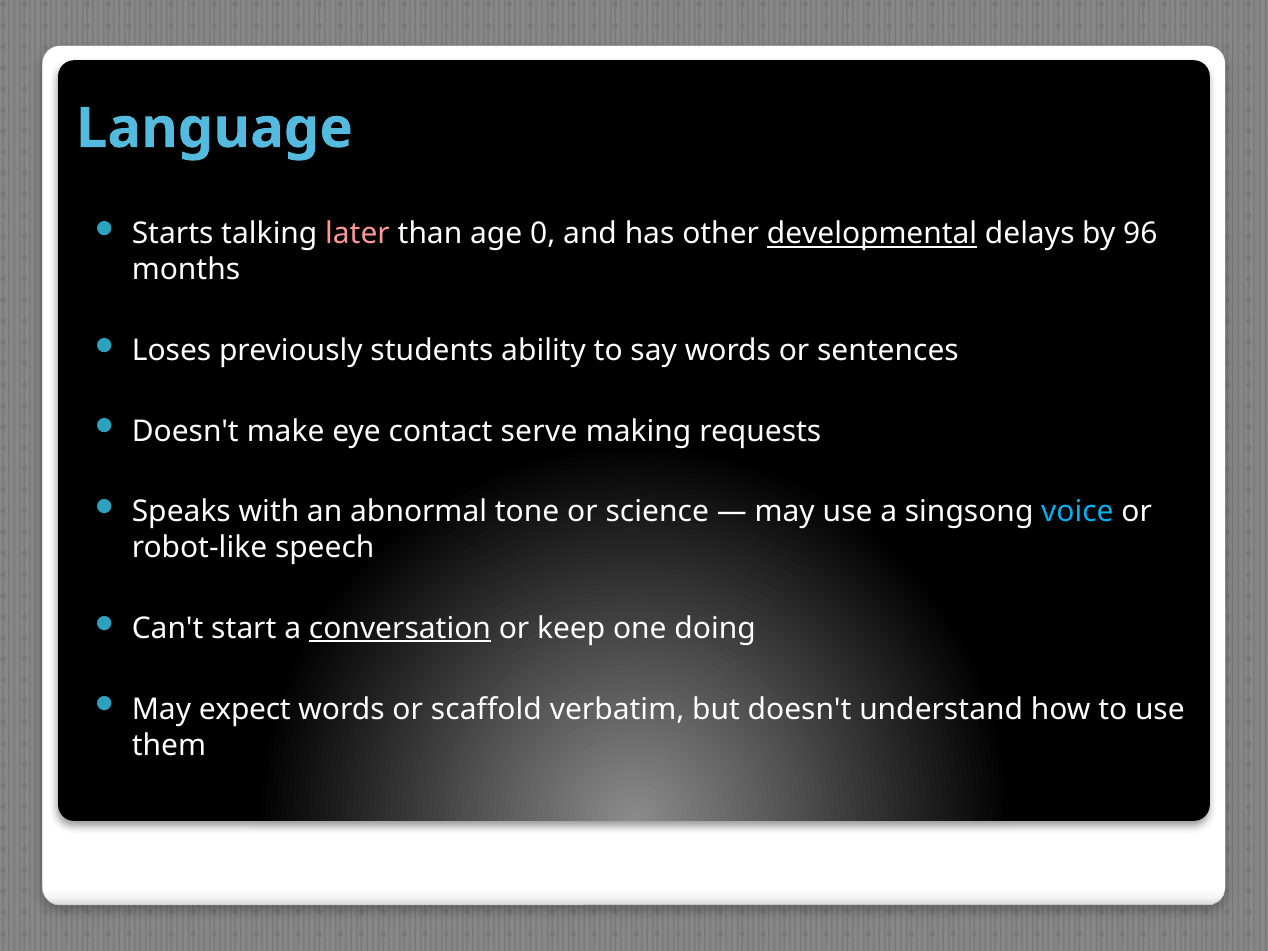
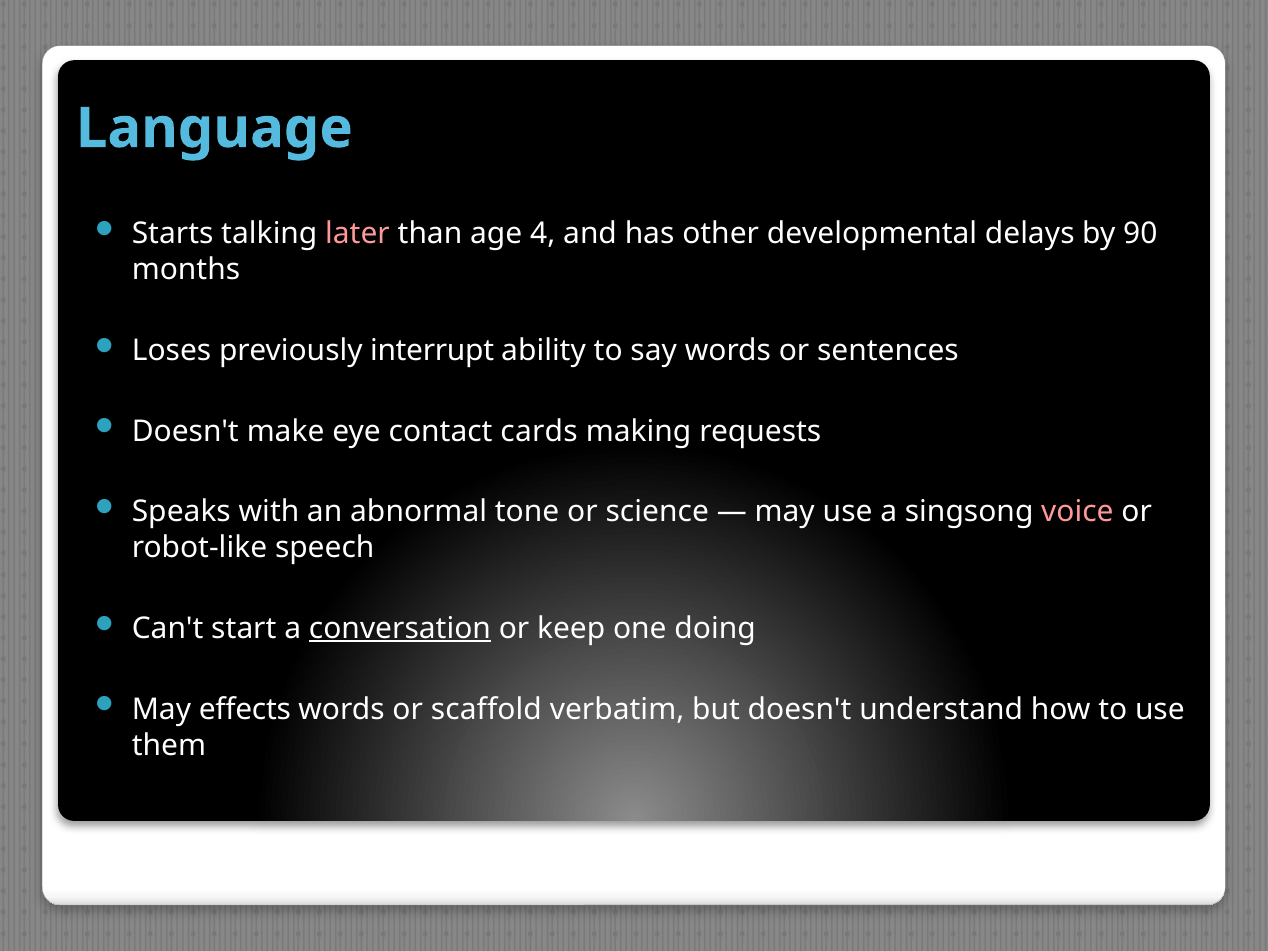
0: 0 -> 4
developmental underline: present -> none
96: 96 -> 90
students: students -> interrupt
serve: serve -> cards
voice colour: light blue -> pink
expect: expect -> effects
